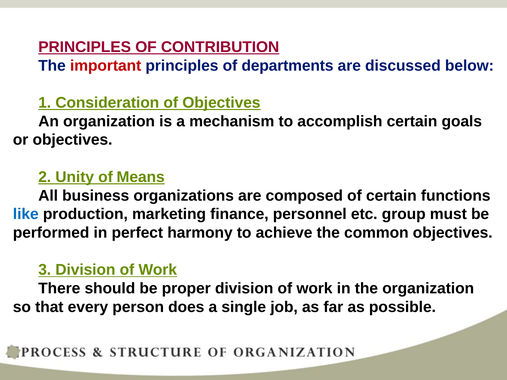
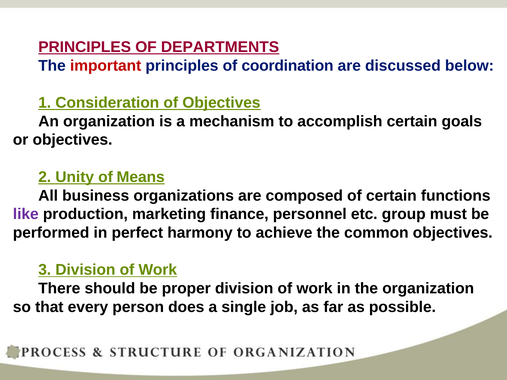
CONTRIBUTION: CONTRIBUTION -> DEPARTMENTS
departments: departments -> coordination
like colour: blue -> purple
